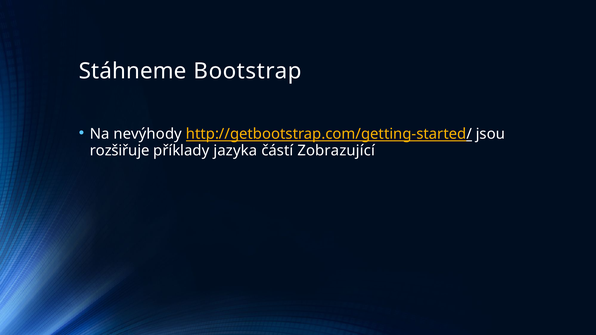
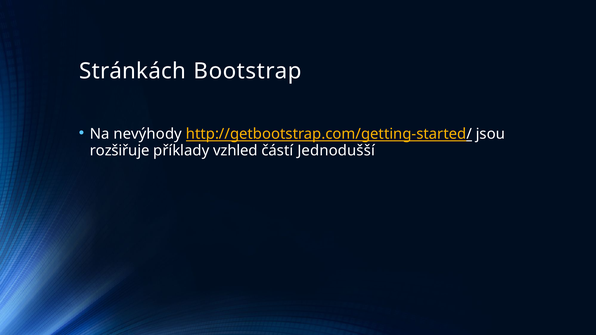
Stáhneme: Stáhneme -> Stránkách
jazyka: jazyka -> vzhled
Zobrazující: Zobrazující -> Jednodušší
